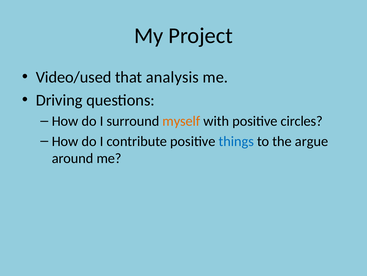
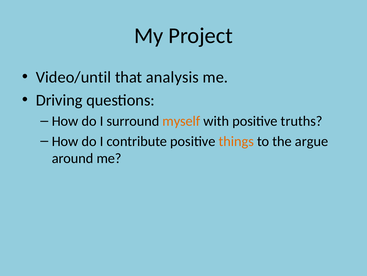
Video/used: Video/used -> Video/until
circles: circles -> truths
things colour: blue -> orange
